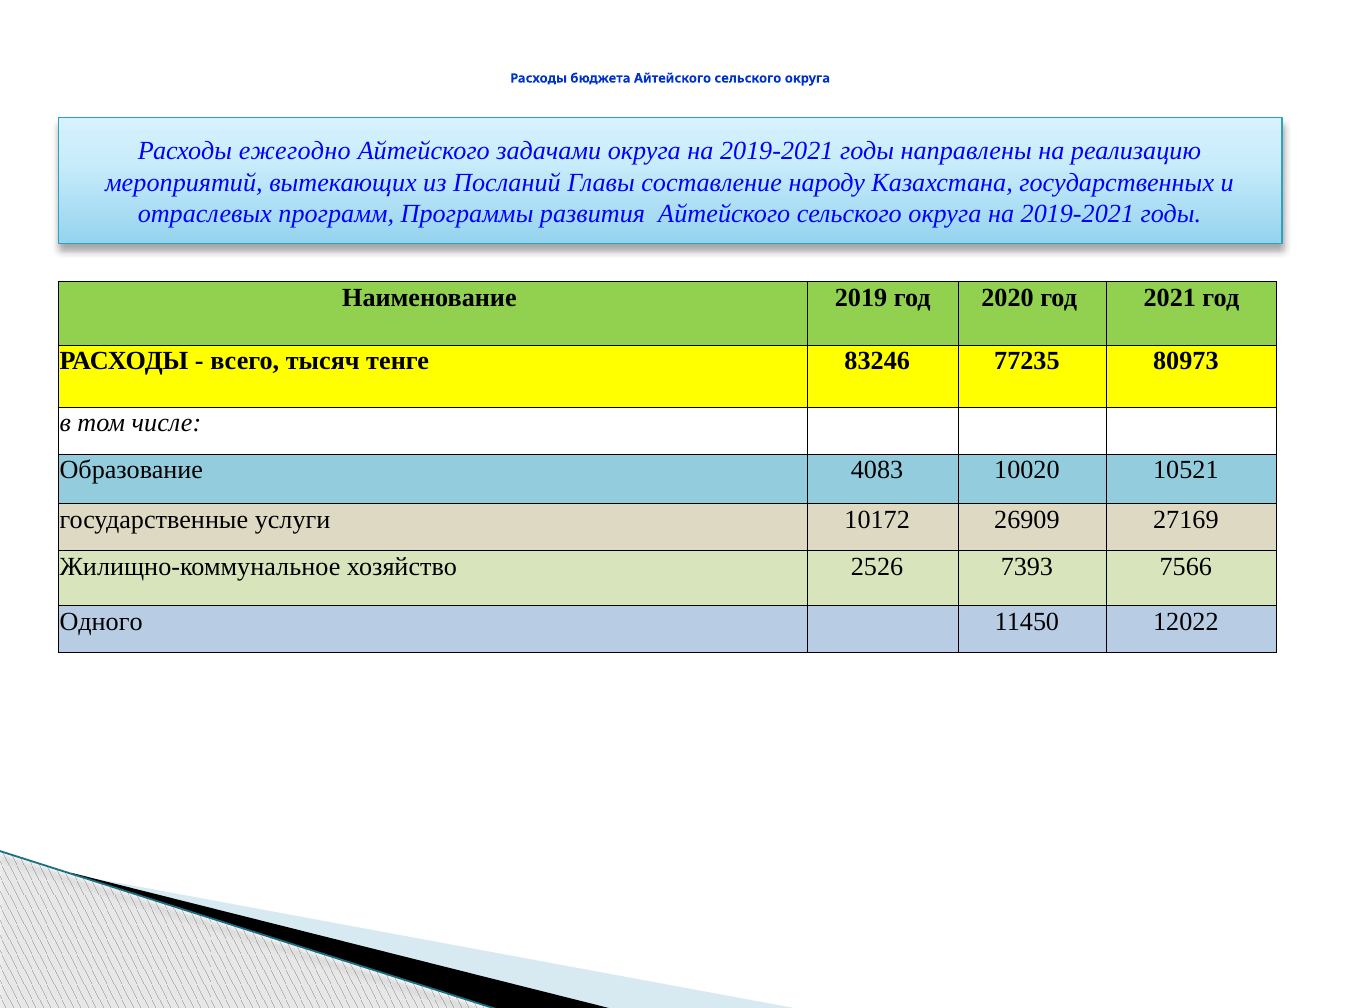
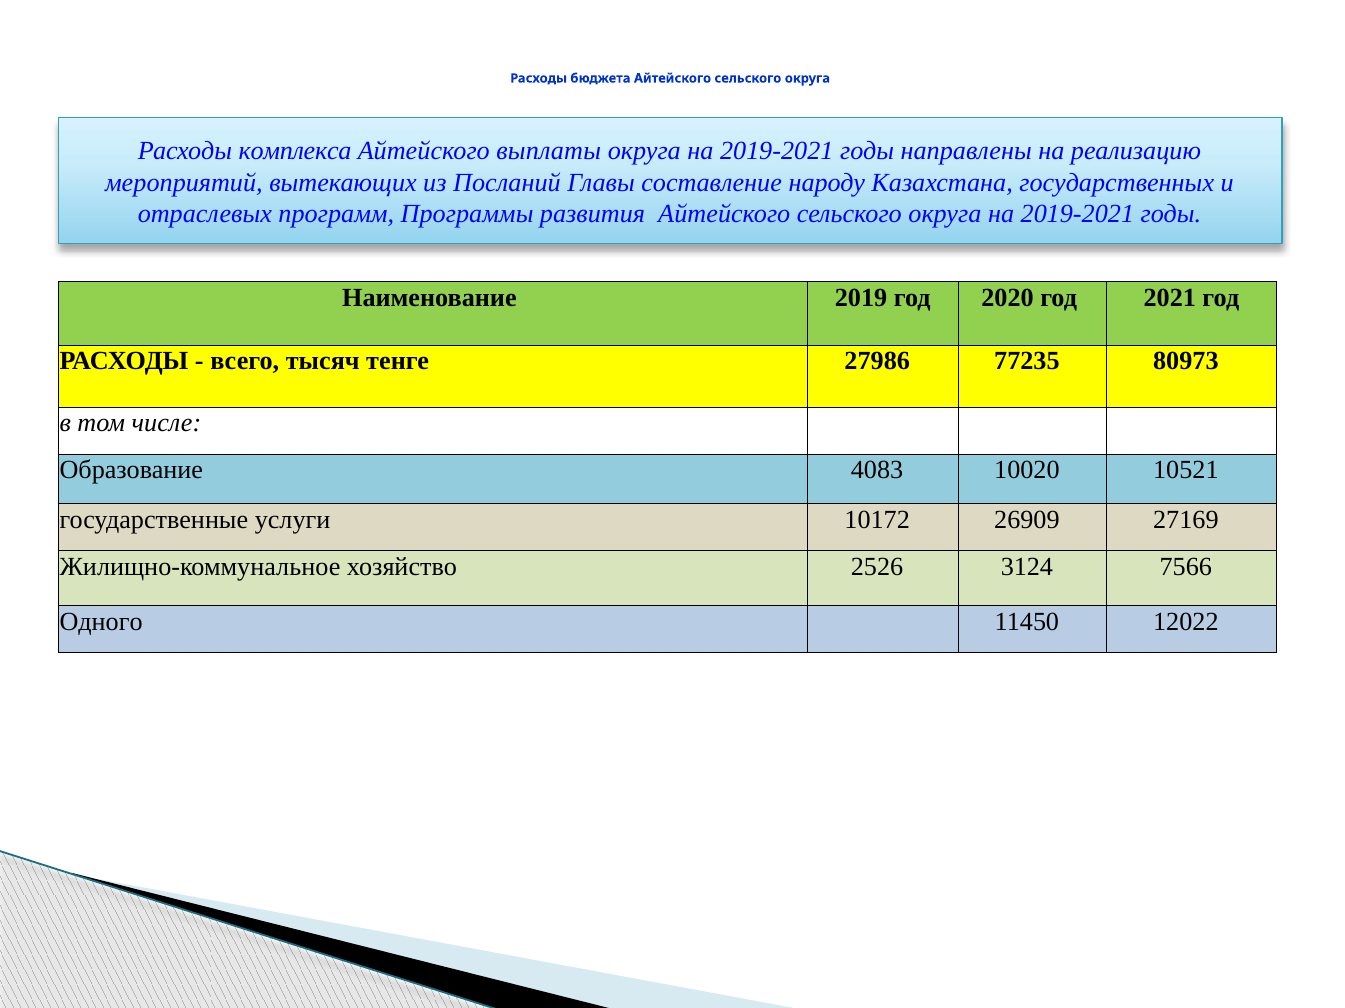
ежегодно: ежегодно -> комплекса
задачами: задачами -> выплаты
83246: 83246 -> 27986
7393: 7393 -> 3124
